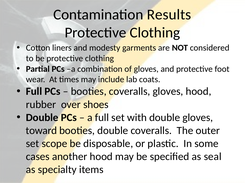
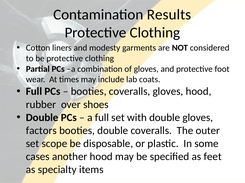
toward: toward -> factors
seal: seal -> feet
